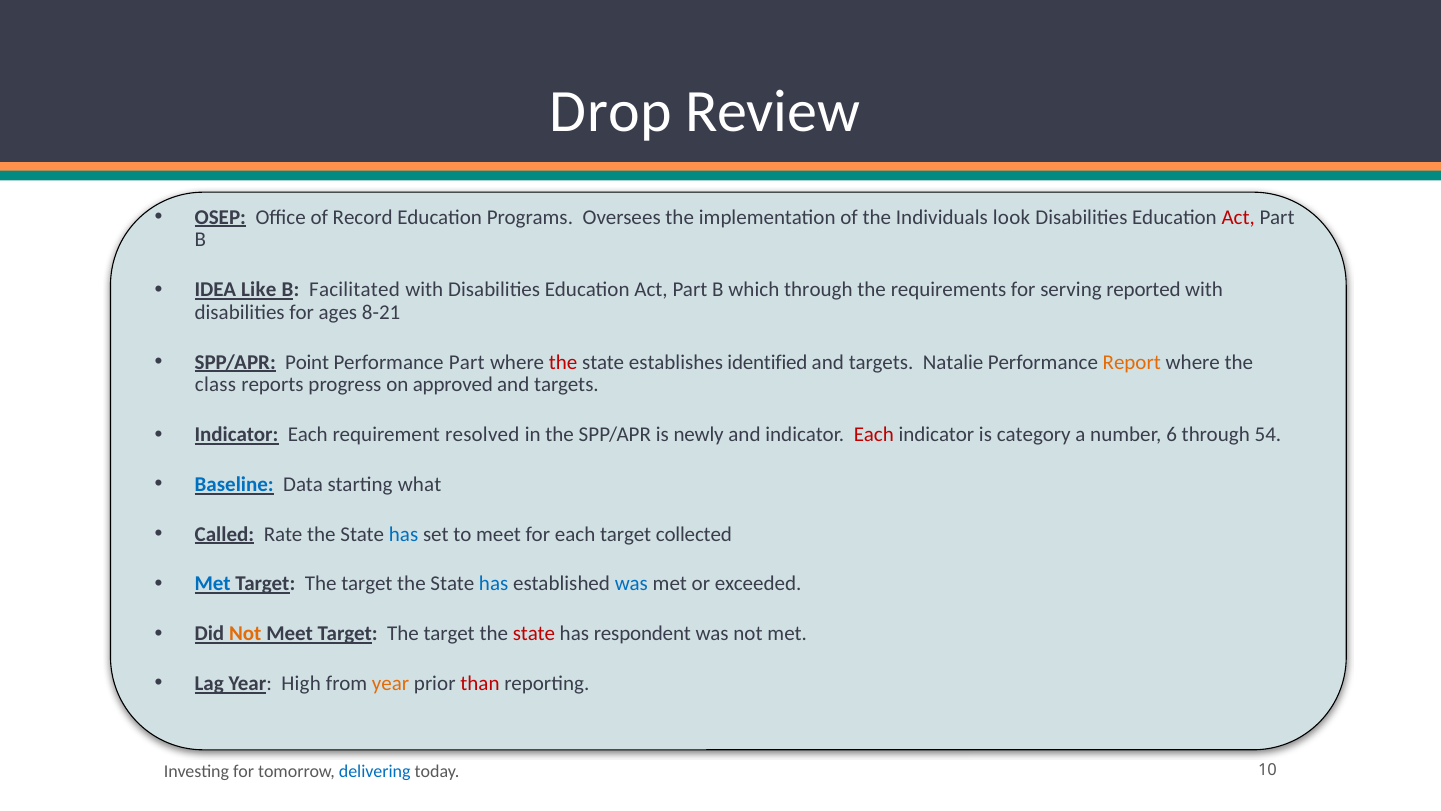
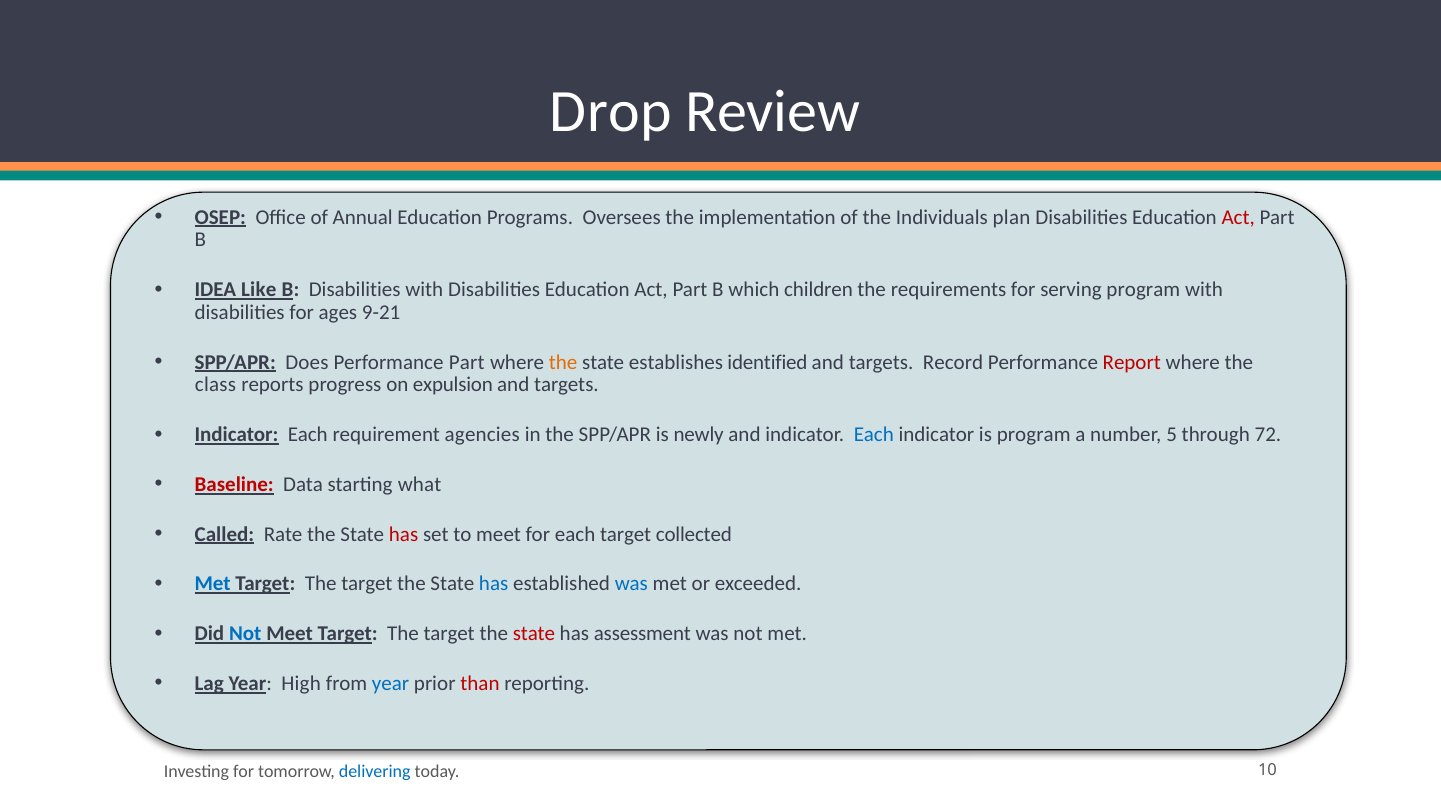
Record: Record -> Annual
look: look -> plan
B Facilitated: Facilitated -> Disabilities
which through: through -> children
serving reported: reported -> program
8-21: 8-21 -> 9-21
Point: Point -> Does
the at (563, 362) colour: red -> orange
Natalie: Natalie -> Record
Report colour: orange -> red
approved: approved -> expulsion
resolved: resolved -> agencies
Each at (874, 434) colour: red -> blue
is category: category -> program
6: 6 -> 5
54: 54 -> 72
Baseline colour: blue -> red
has at (404, 534) colour: blue -> red
Not at (245, 633) colour: orange -> blue
respondent: respondent -> assessment
year at (391, 683) colour: orange -> blue
